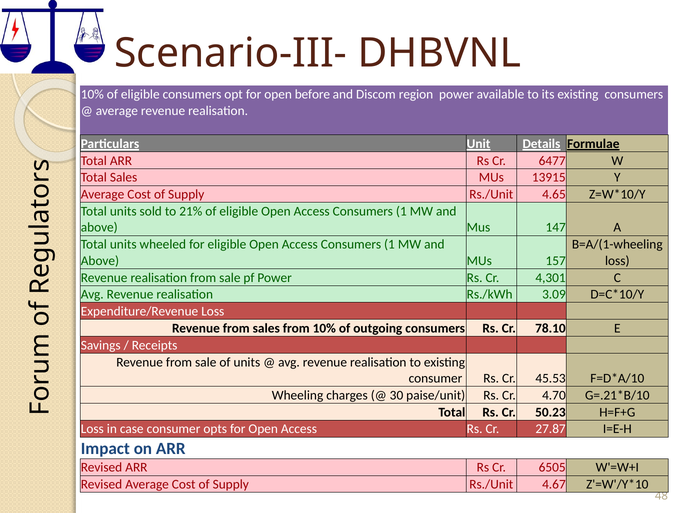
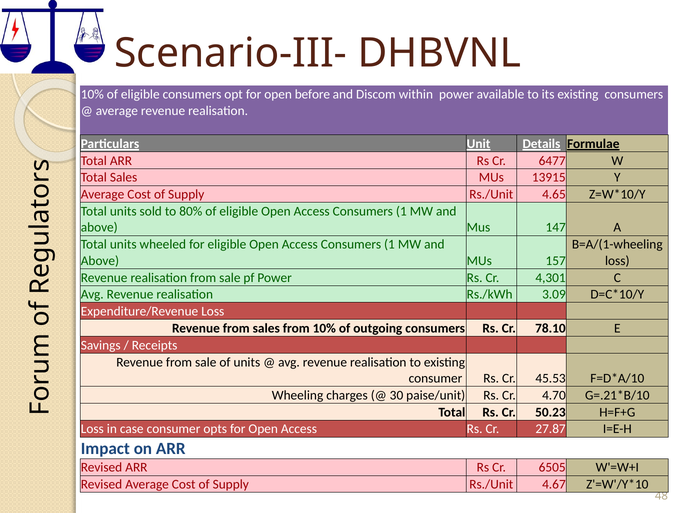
region: region -> within
21%: 21% -> 80%
